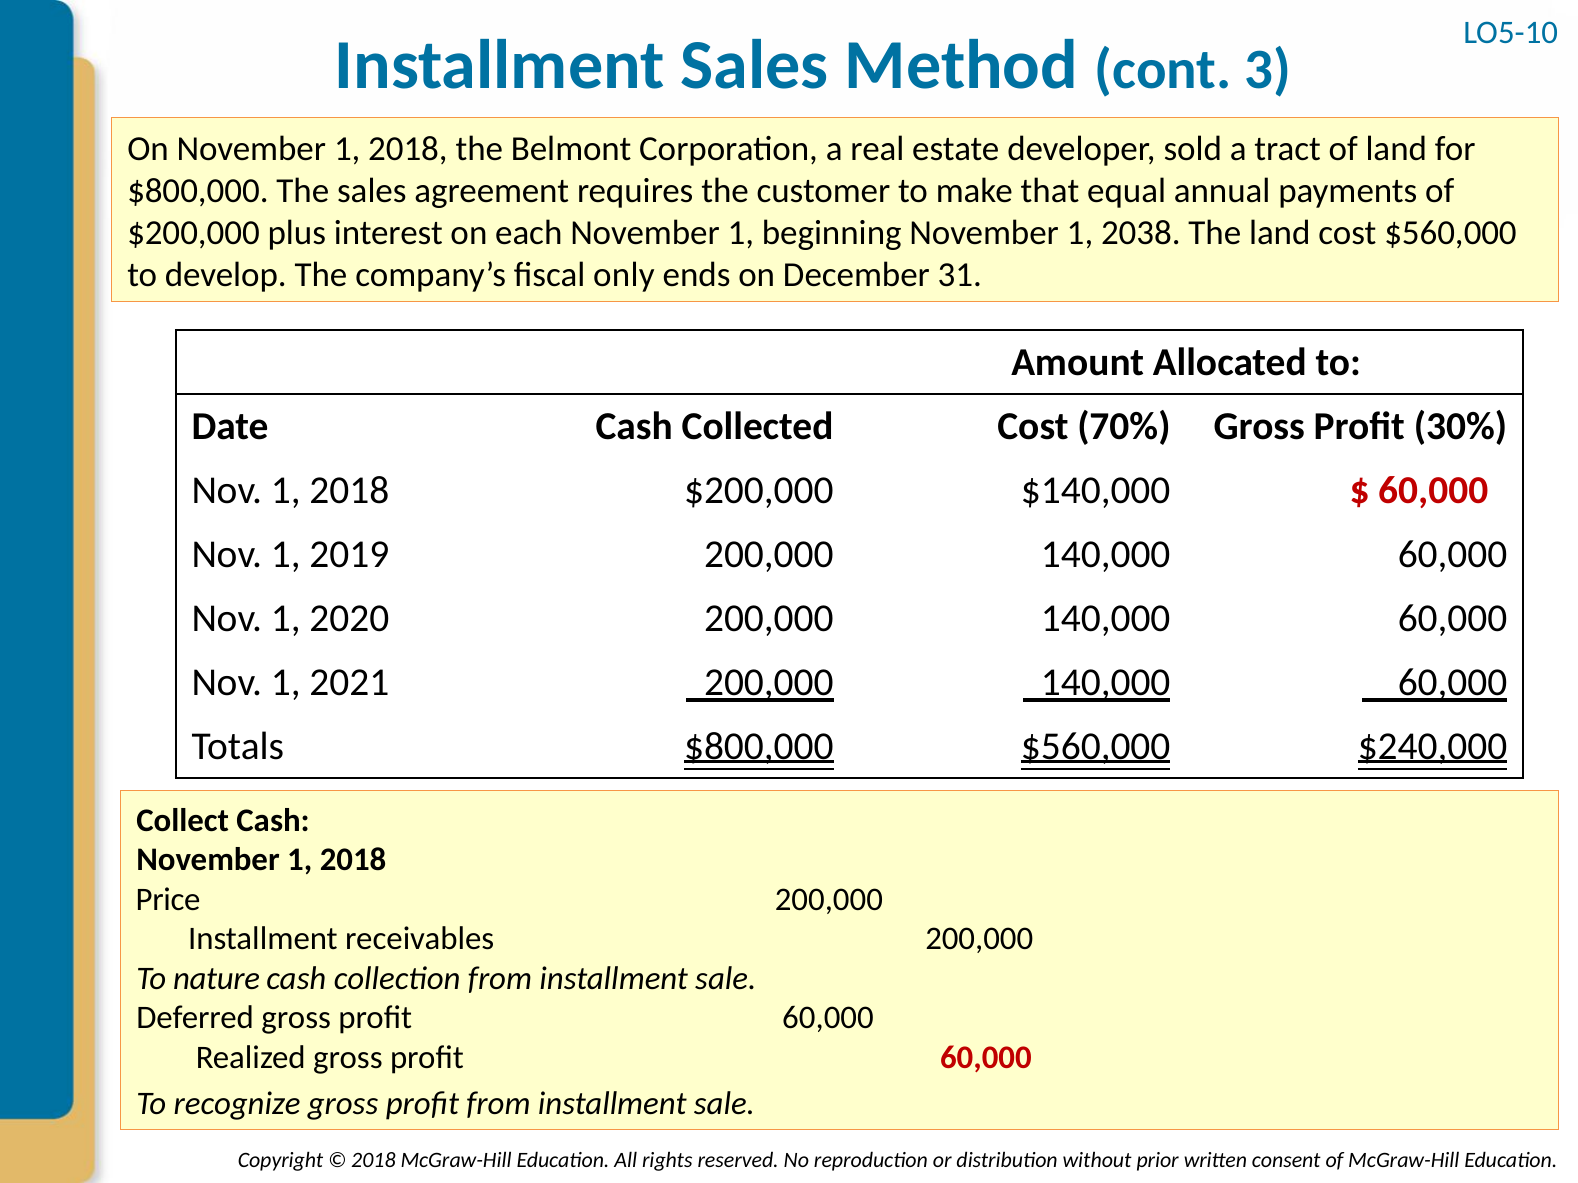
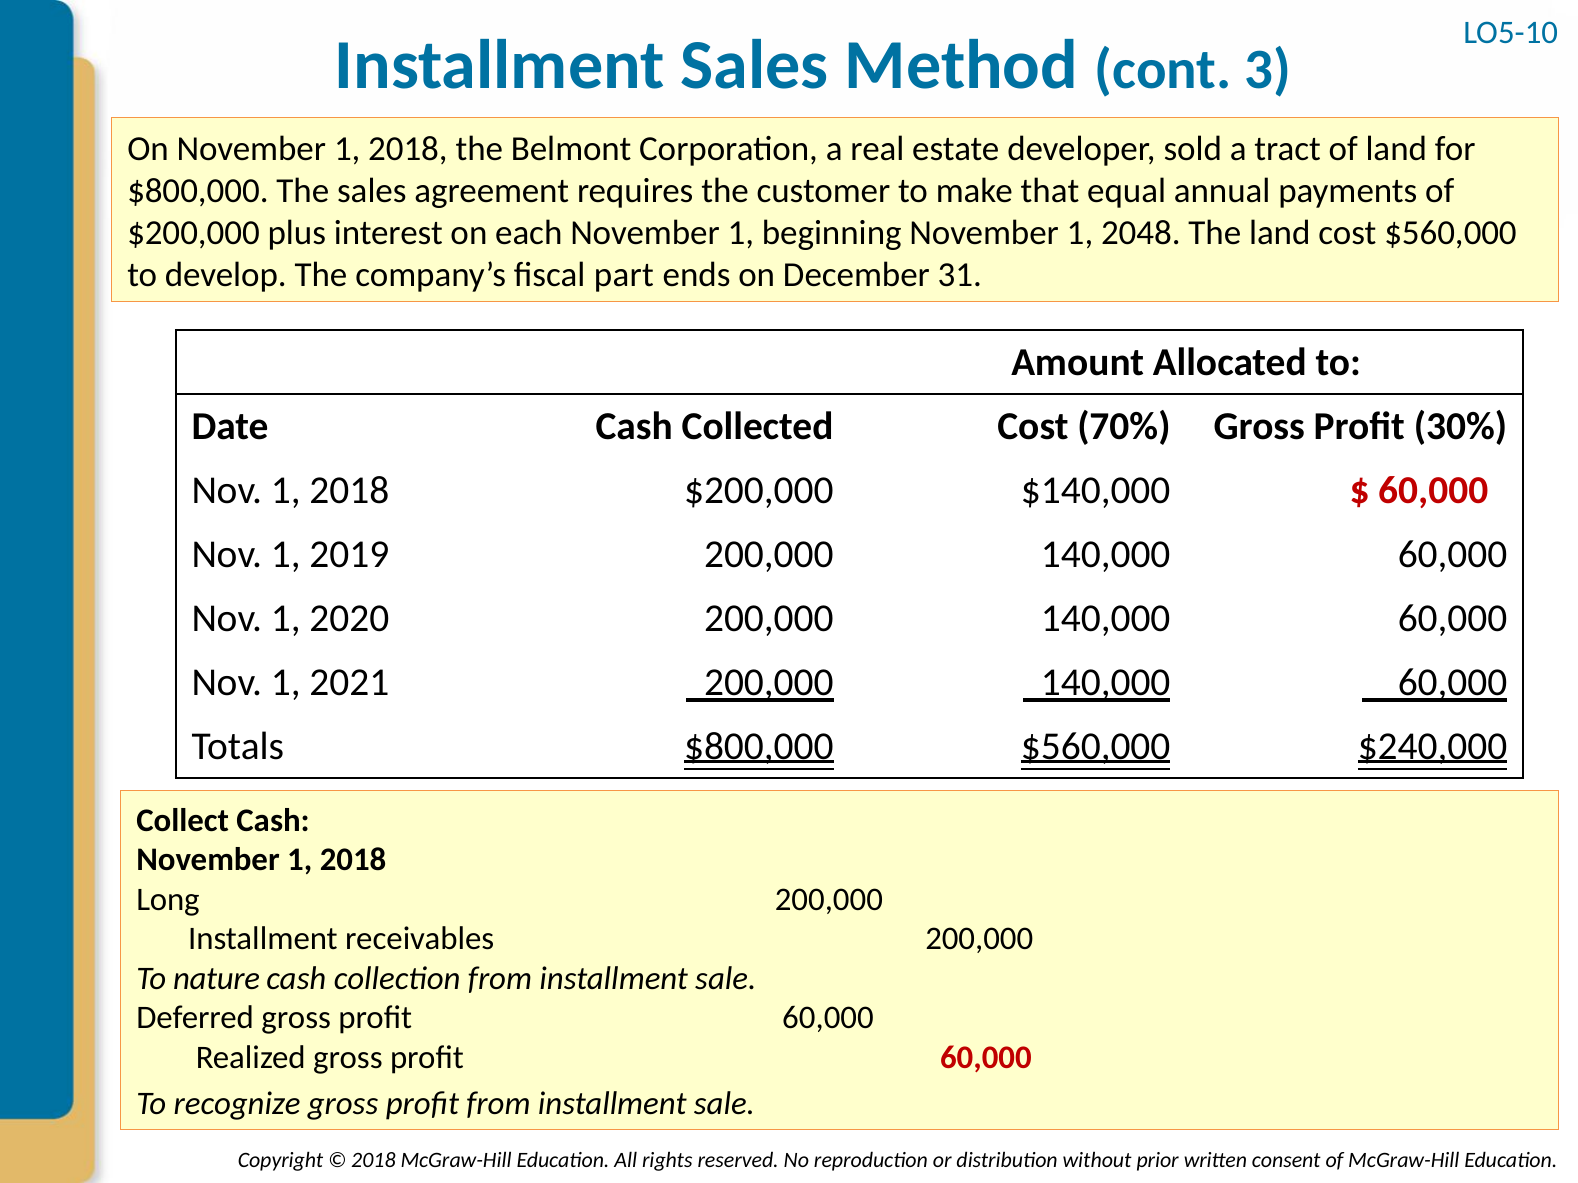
2038: 2038 -> 2048
only: only -> part
Price: Price -> Long
